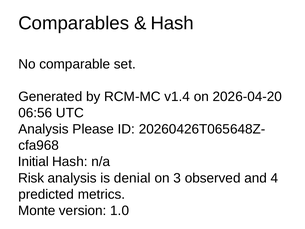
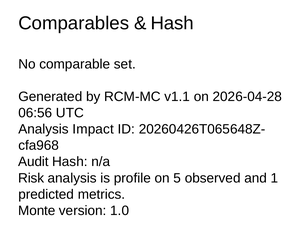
v1.4: v1.4 -> v1.1
2026-04-20: 2026-04-20 -> 2026-04-28
Please: Please -> Impact
Initial: Initial -> Audit
denial: denial -> profile
3: 3 -> 5
4: 4 -> 1
